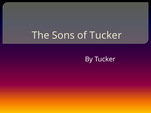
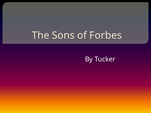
of Tucker: Tucker -> Forbes
